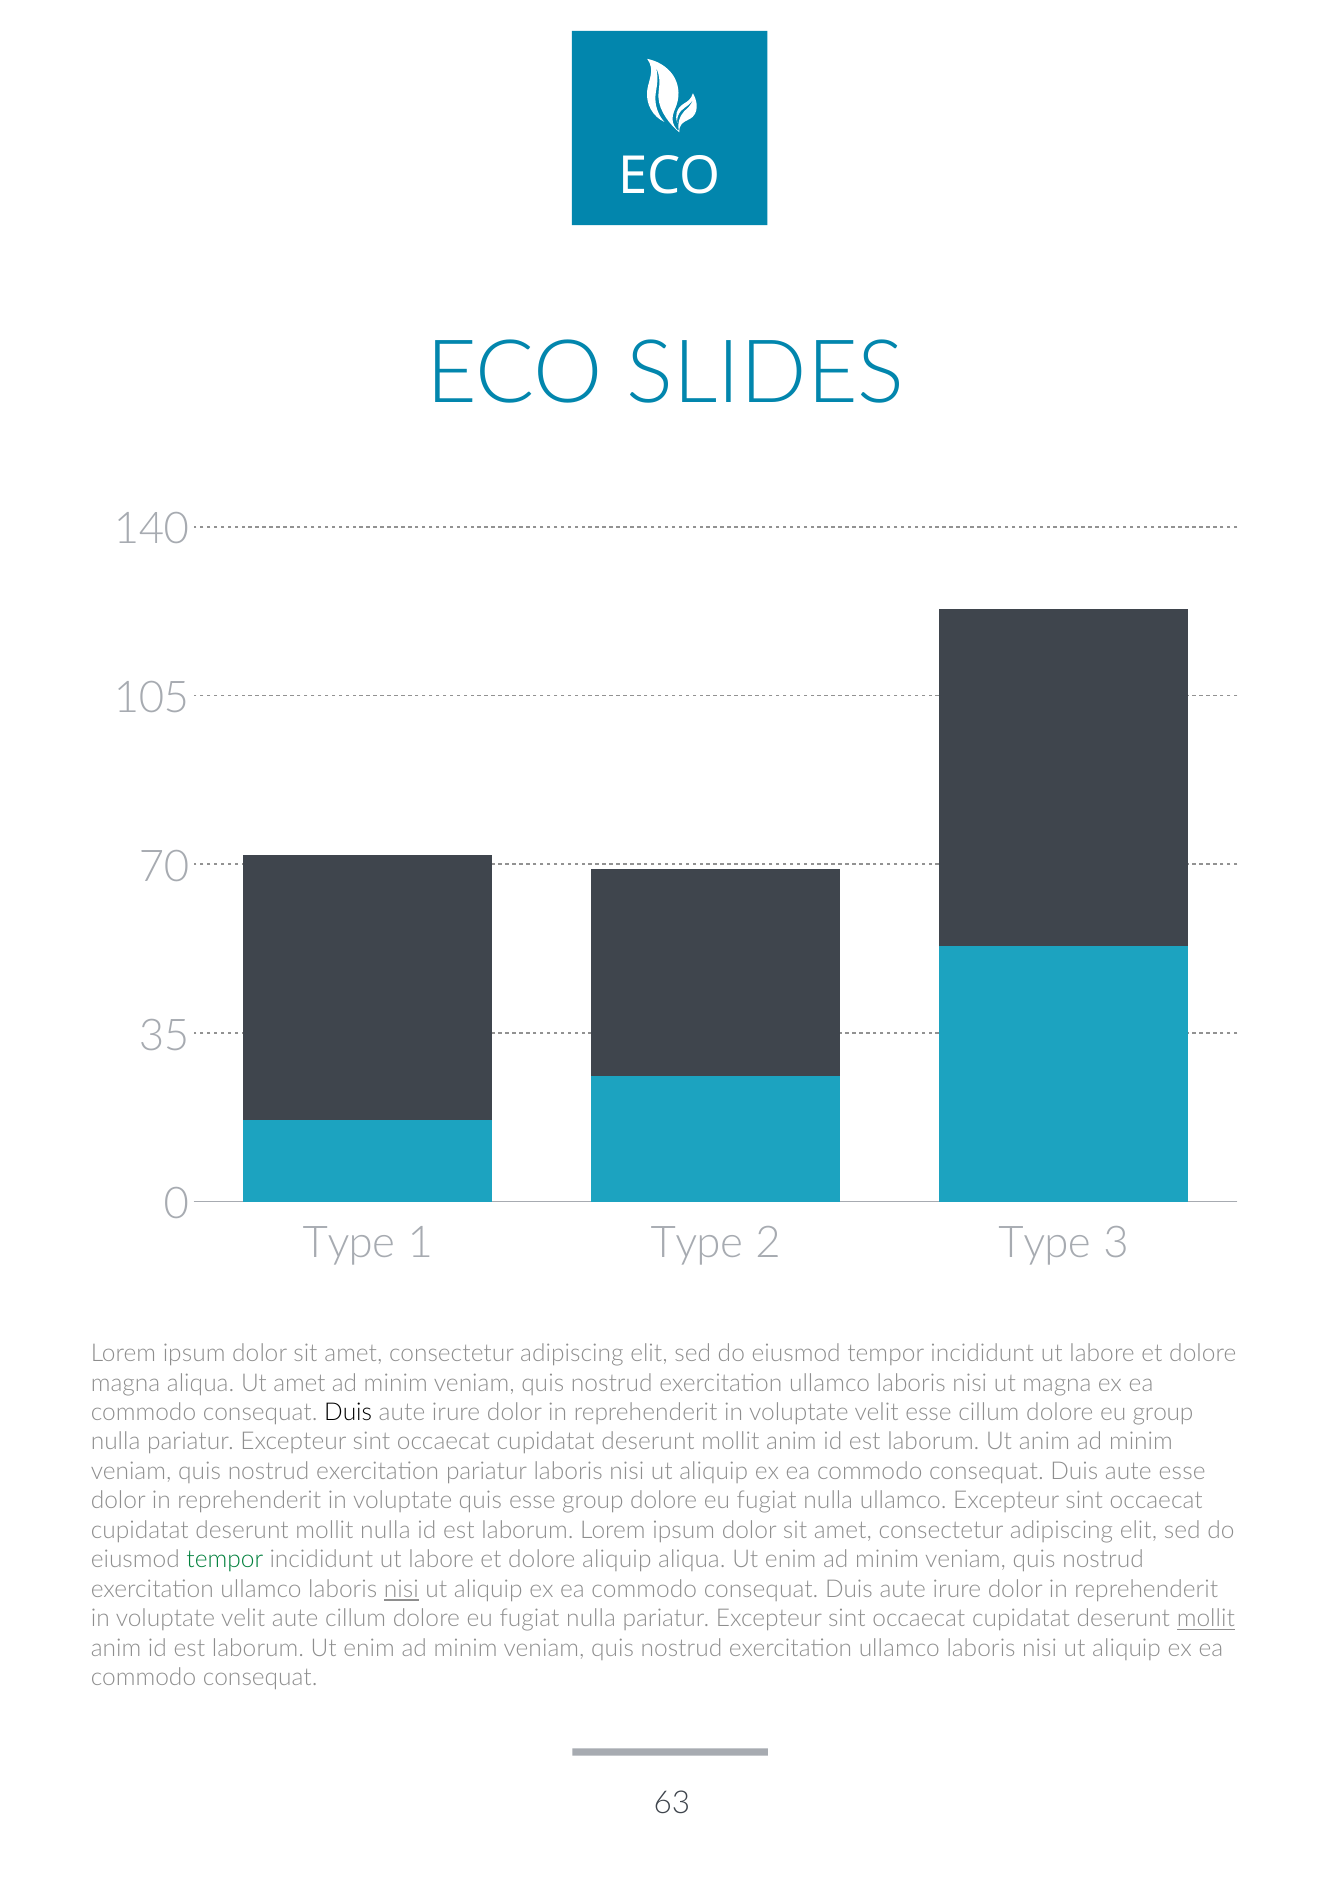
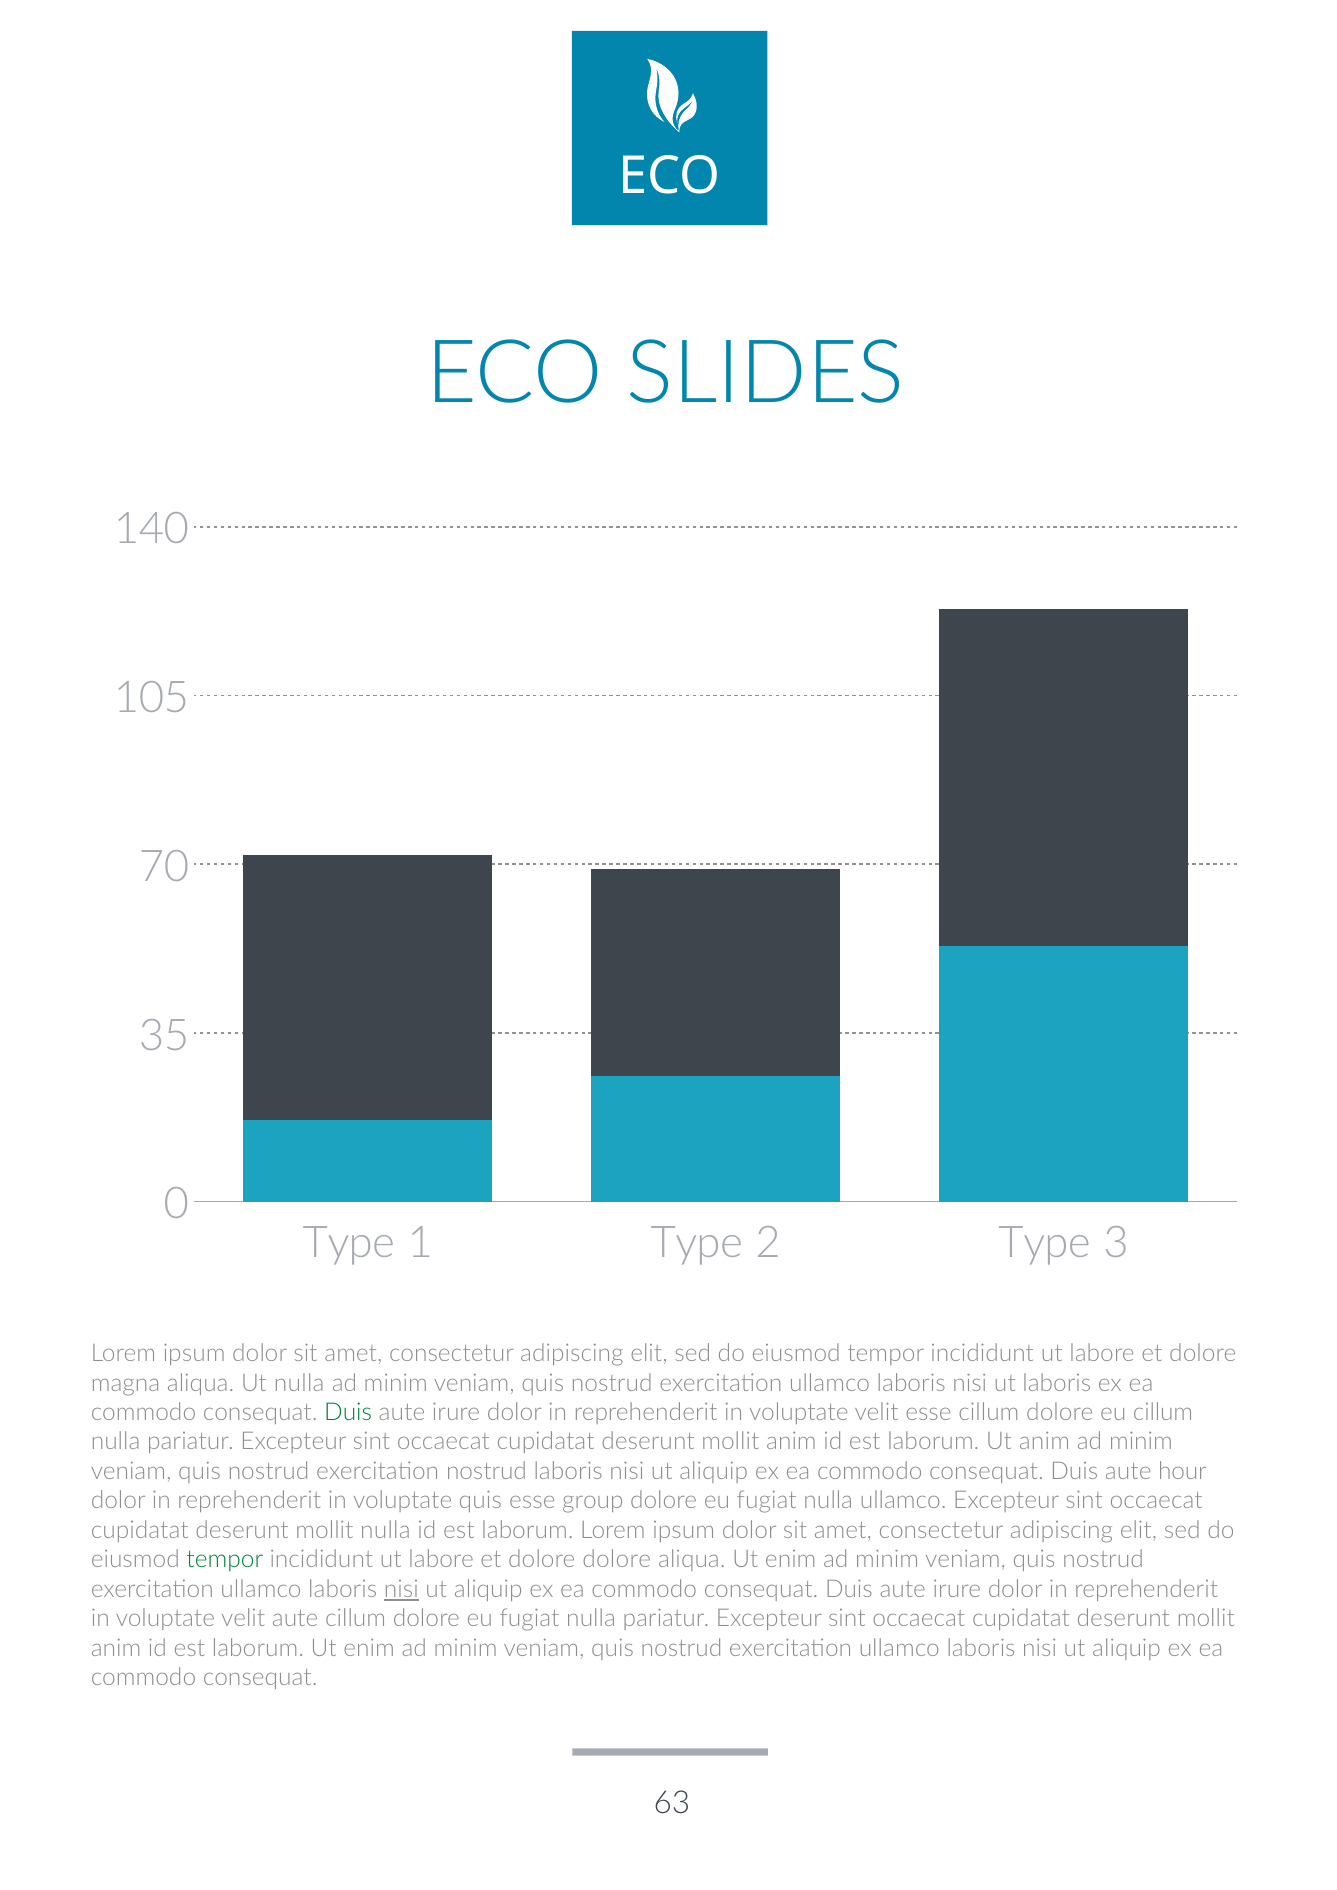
Ut amet: amet -> nulla
ut magna: magna -> laboris
Duis at (348, 1412) colour: black -> green
eu group: group -> cillum
exercitation pariatur: pariatur -> nostrud
aute esse: esse -> hour
dolore aliquip: aliquip -> dolore
mollit at (1206, 1619) underline: present -> none
